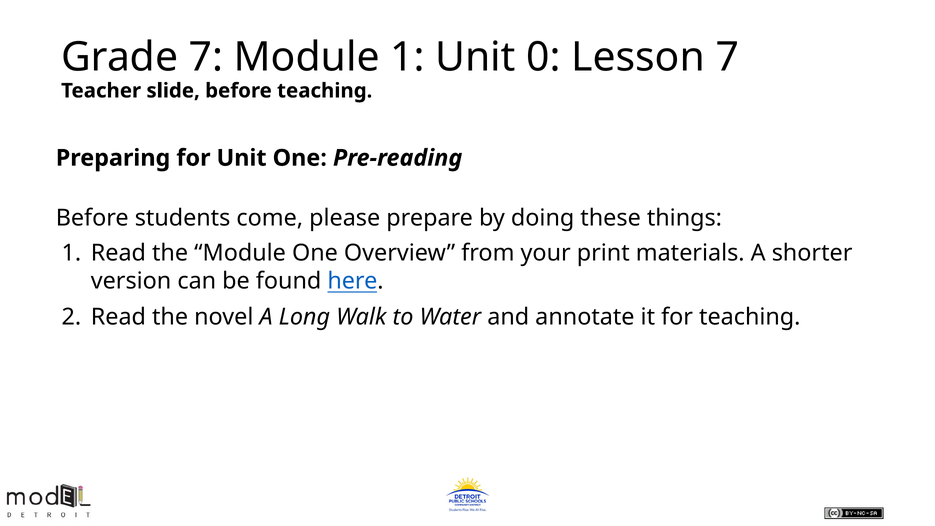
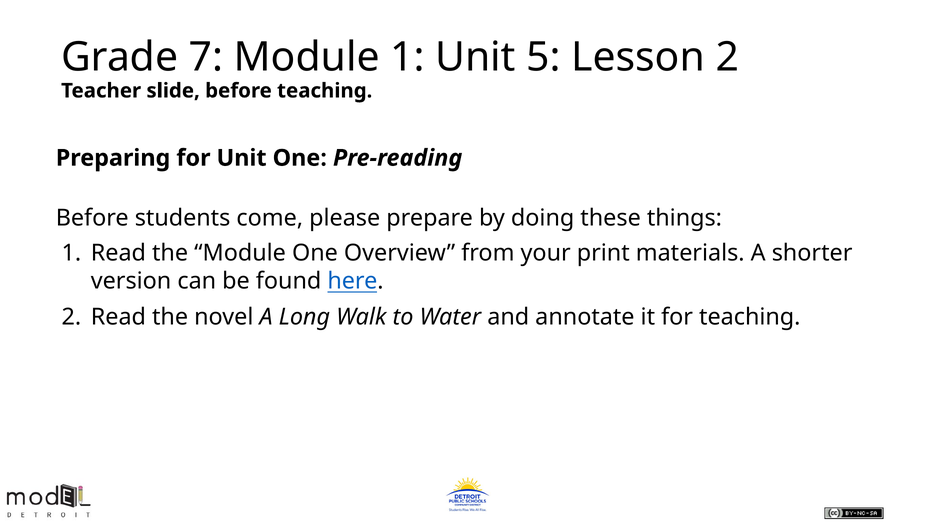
0: 0 -> 5
Lesson 7: 7 -> 2
